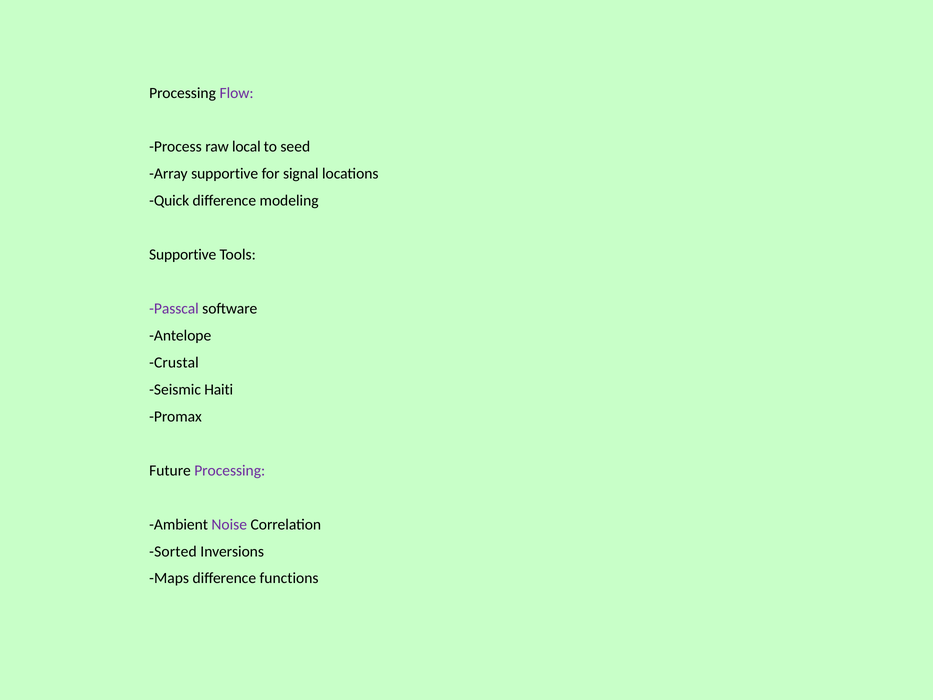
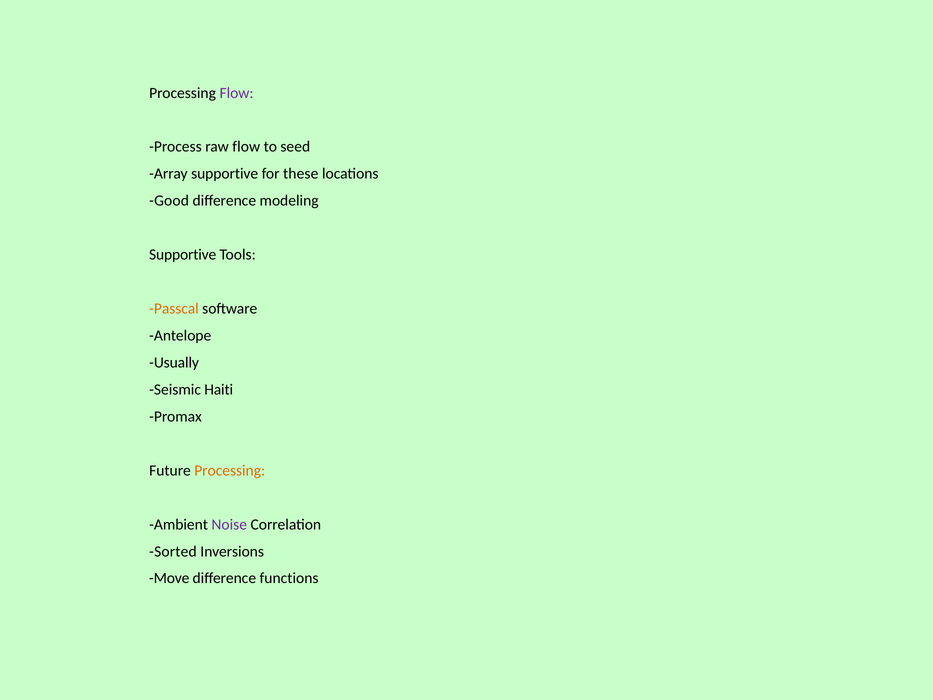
raw local: local -> flow
signal: signal -> these
Quick: Quick -> Good
Passcal colour: purple -> orange
Crustal: Crustal -> Usually
Processing at (230, 470) colour: purple -> orange
Maps: Maps -> Move
